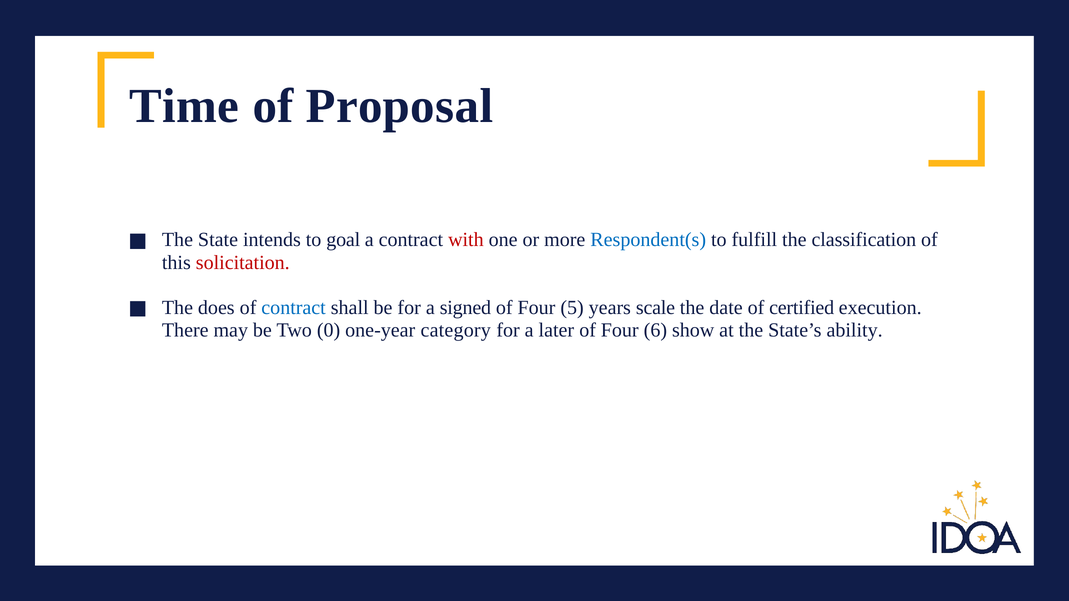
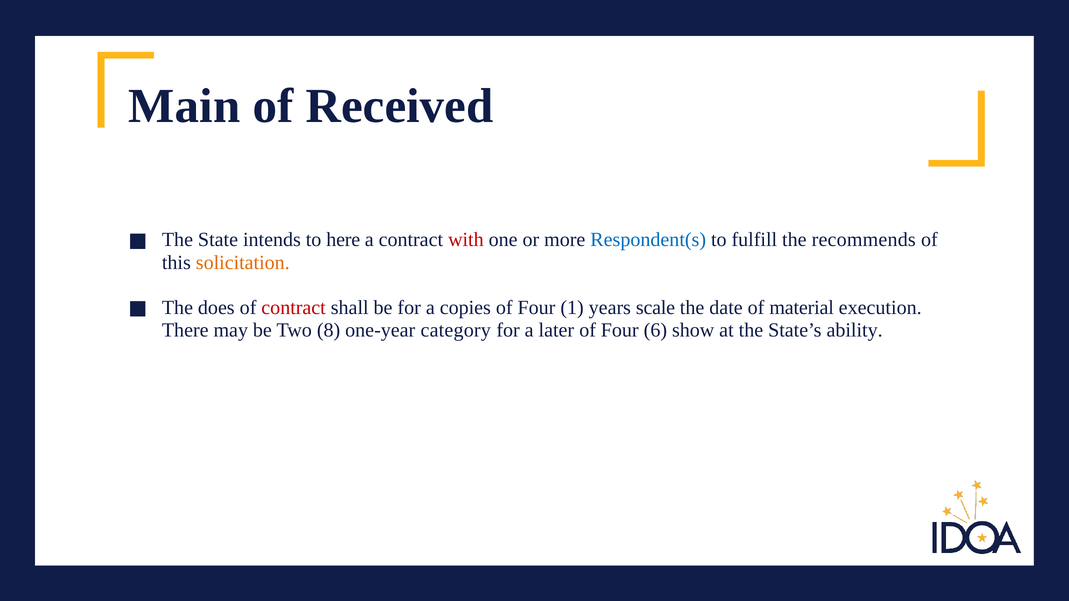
Time: Time -> Main
Proposal: Proposal -> Received
goal: goal -> here
classification: classification -> recommends
solicitation colour: red -> orange
contract at (294, 308) colour: blue -> red
signed: signed -> copies
5: 5 -> 1
certified: certified -> material
0: 0 -> 8
